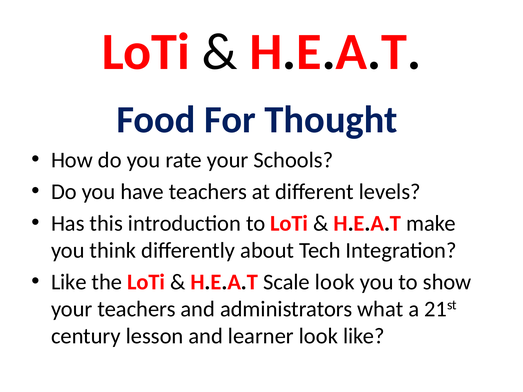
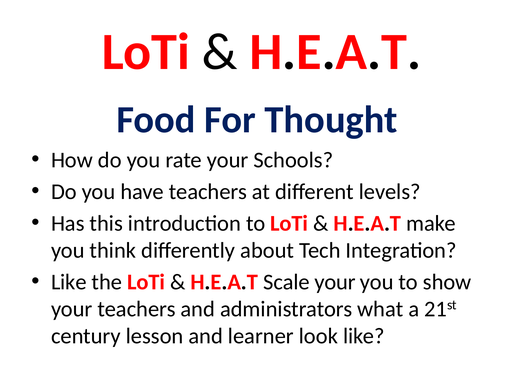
Scale look: look -> your
